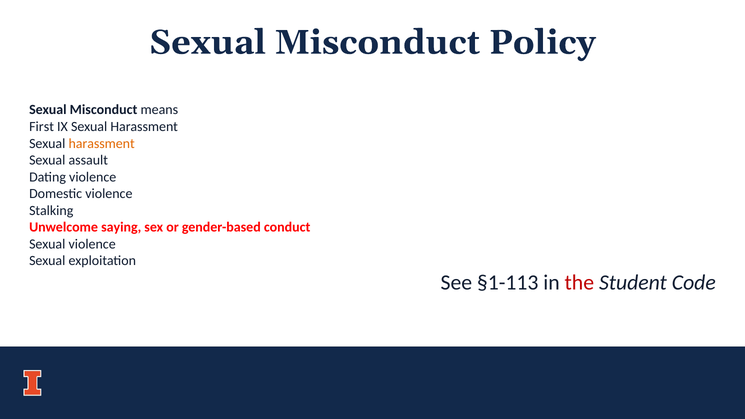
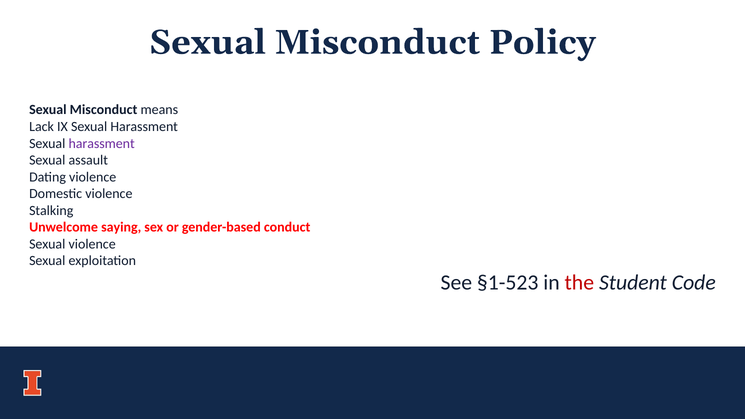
First: First -> Lack
harassment at (102, 143) colour: orange -> purple
§1-113: §1-113 -> §1-523
